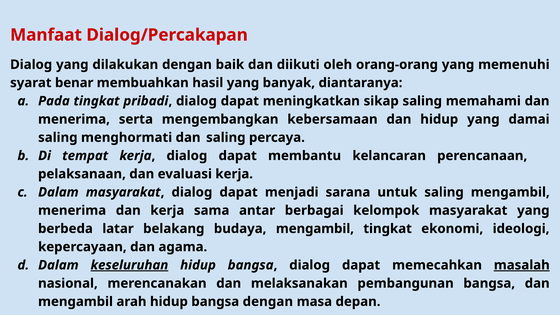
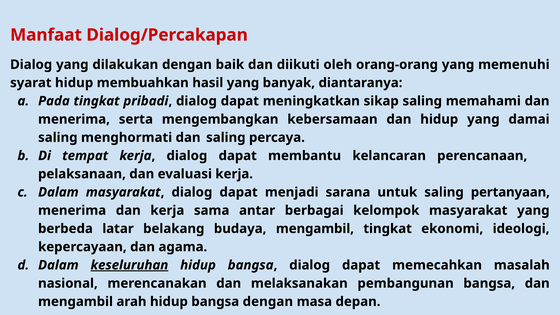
syarat benar: benar -> hidup
saling mengambil: mengambil -> pertanyaan
masalah underline: present -> none
